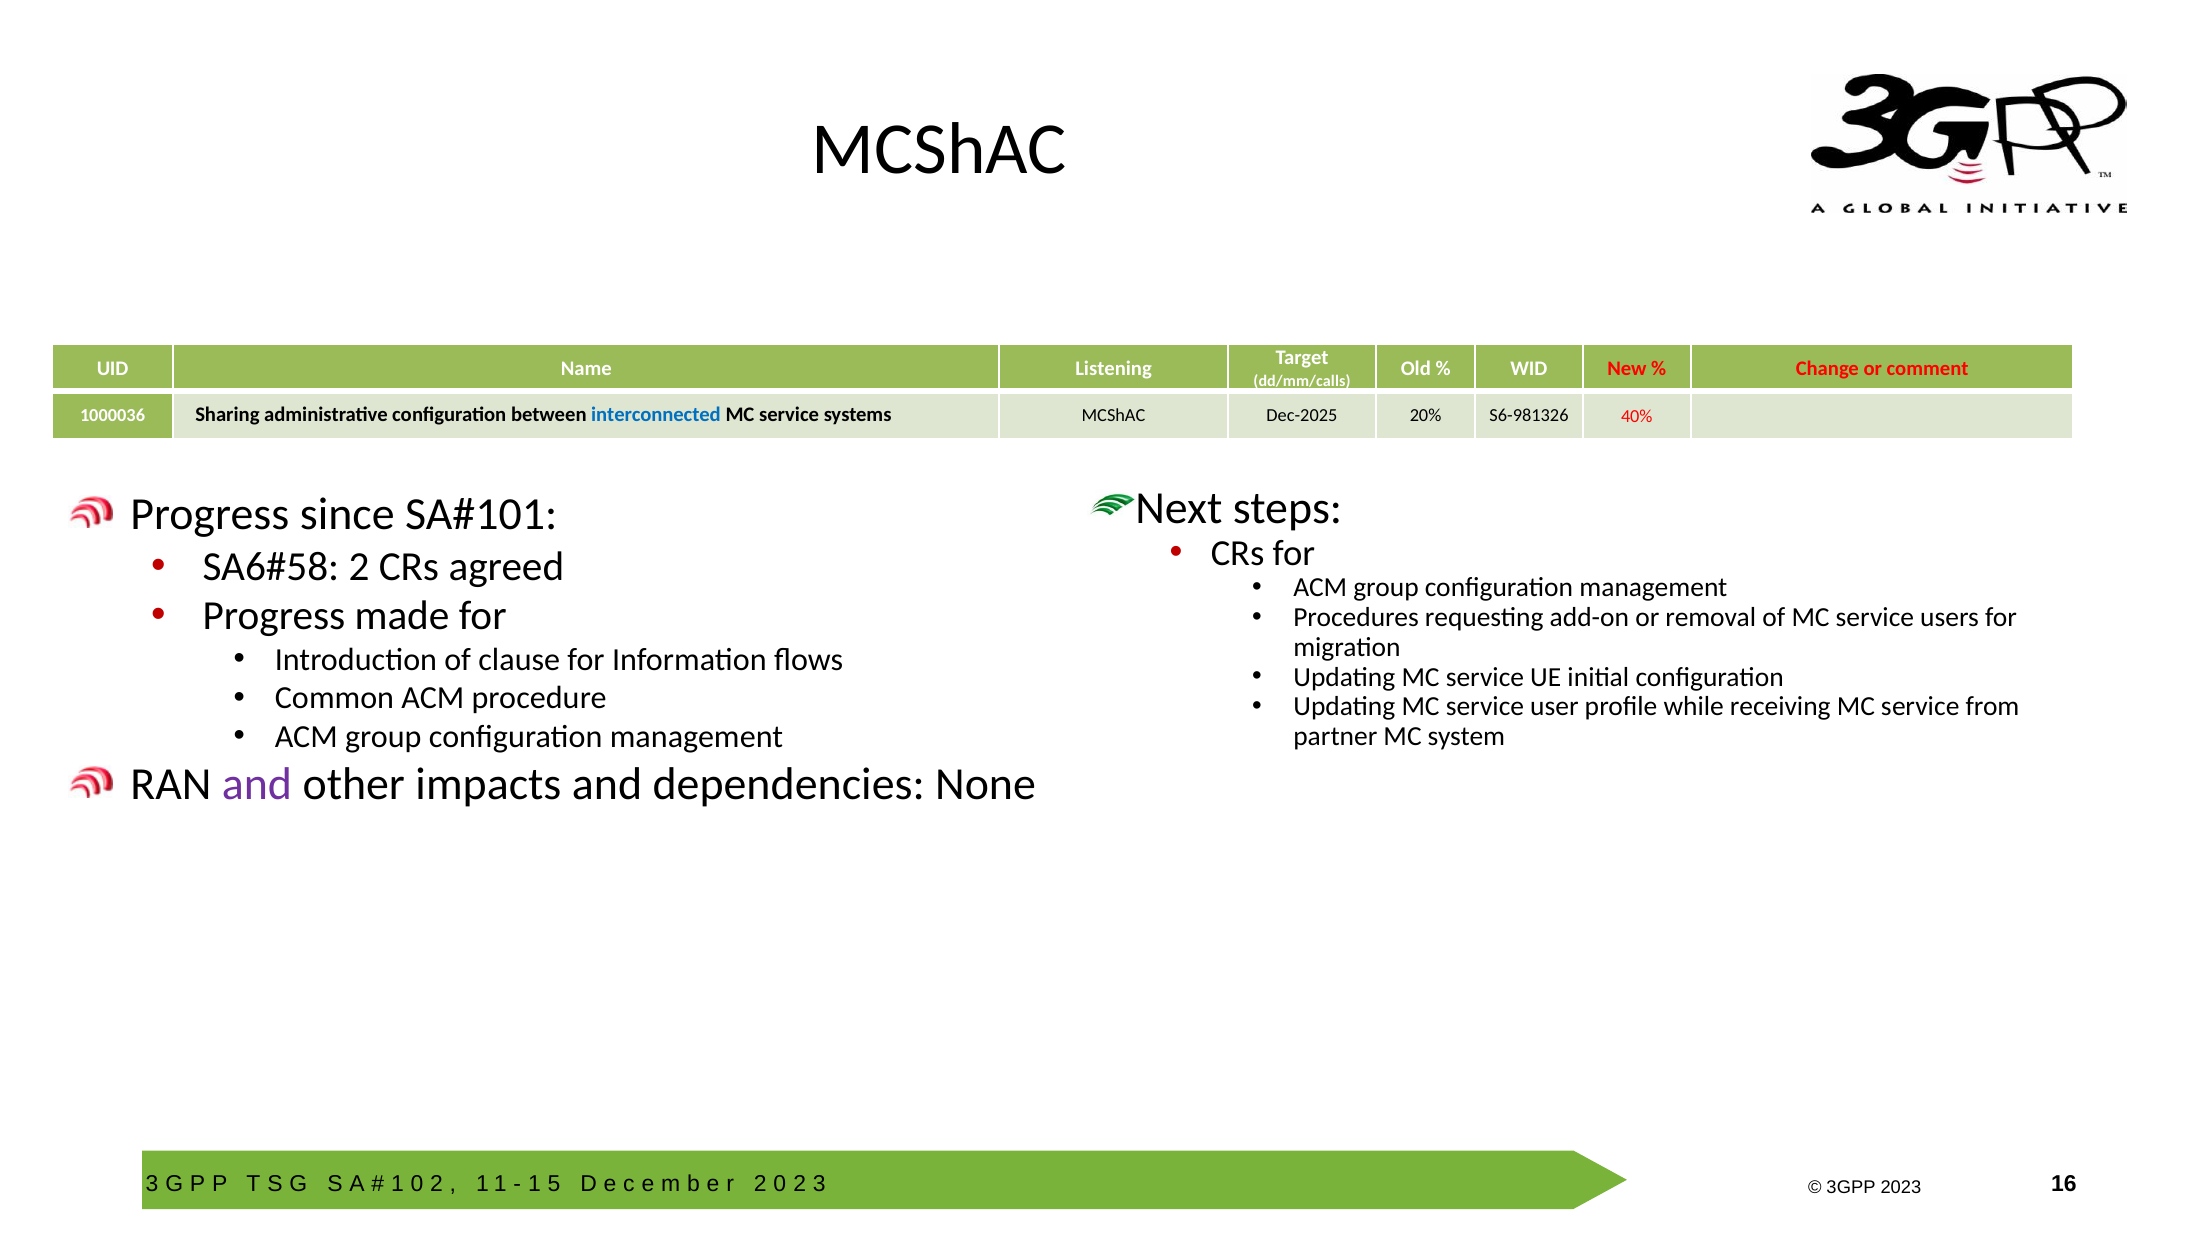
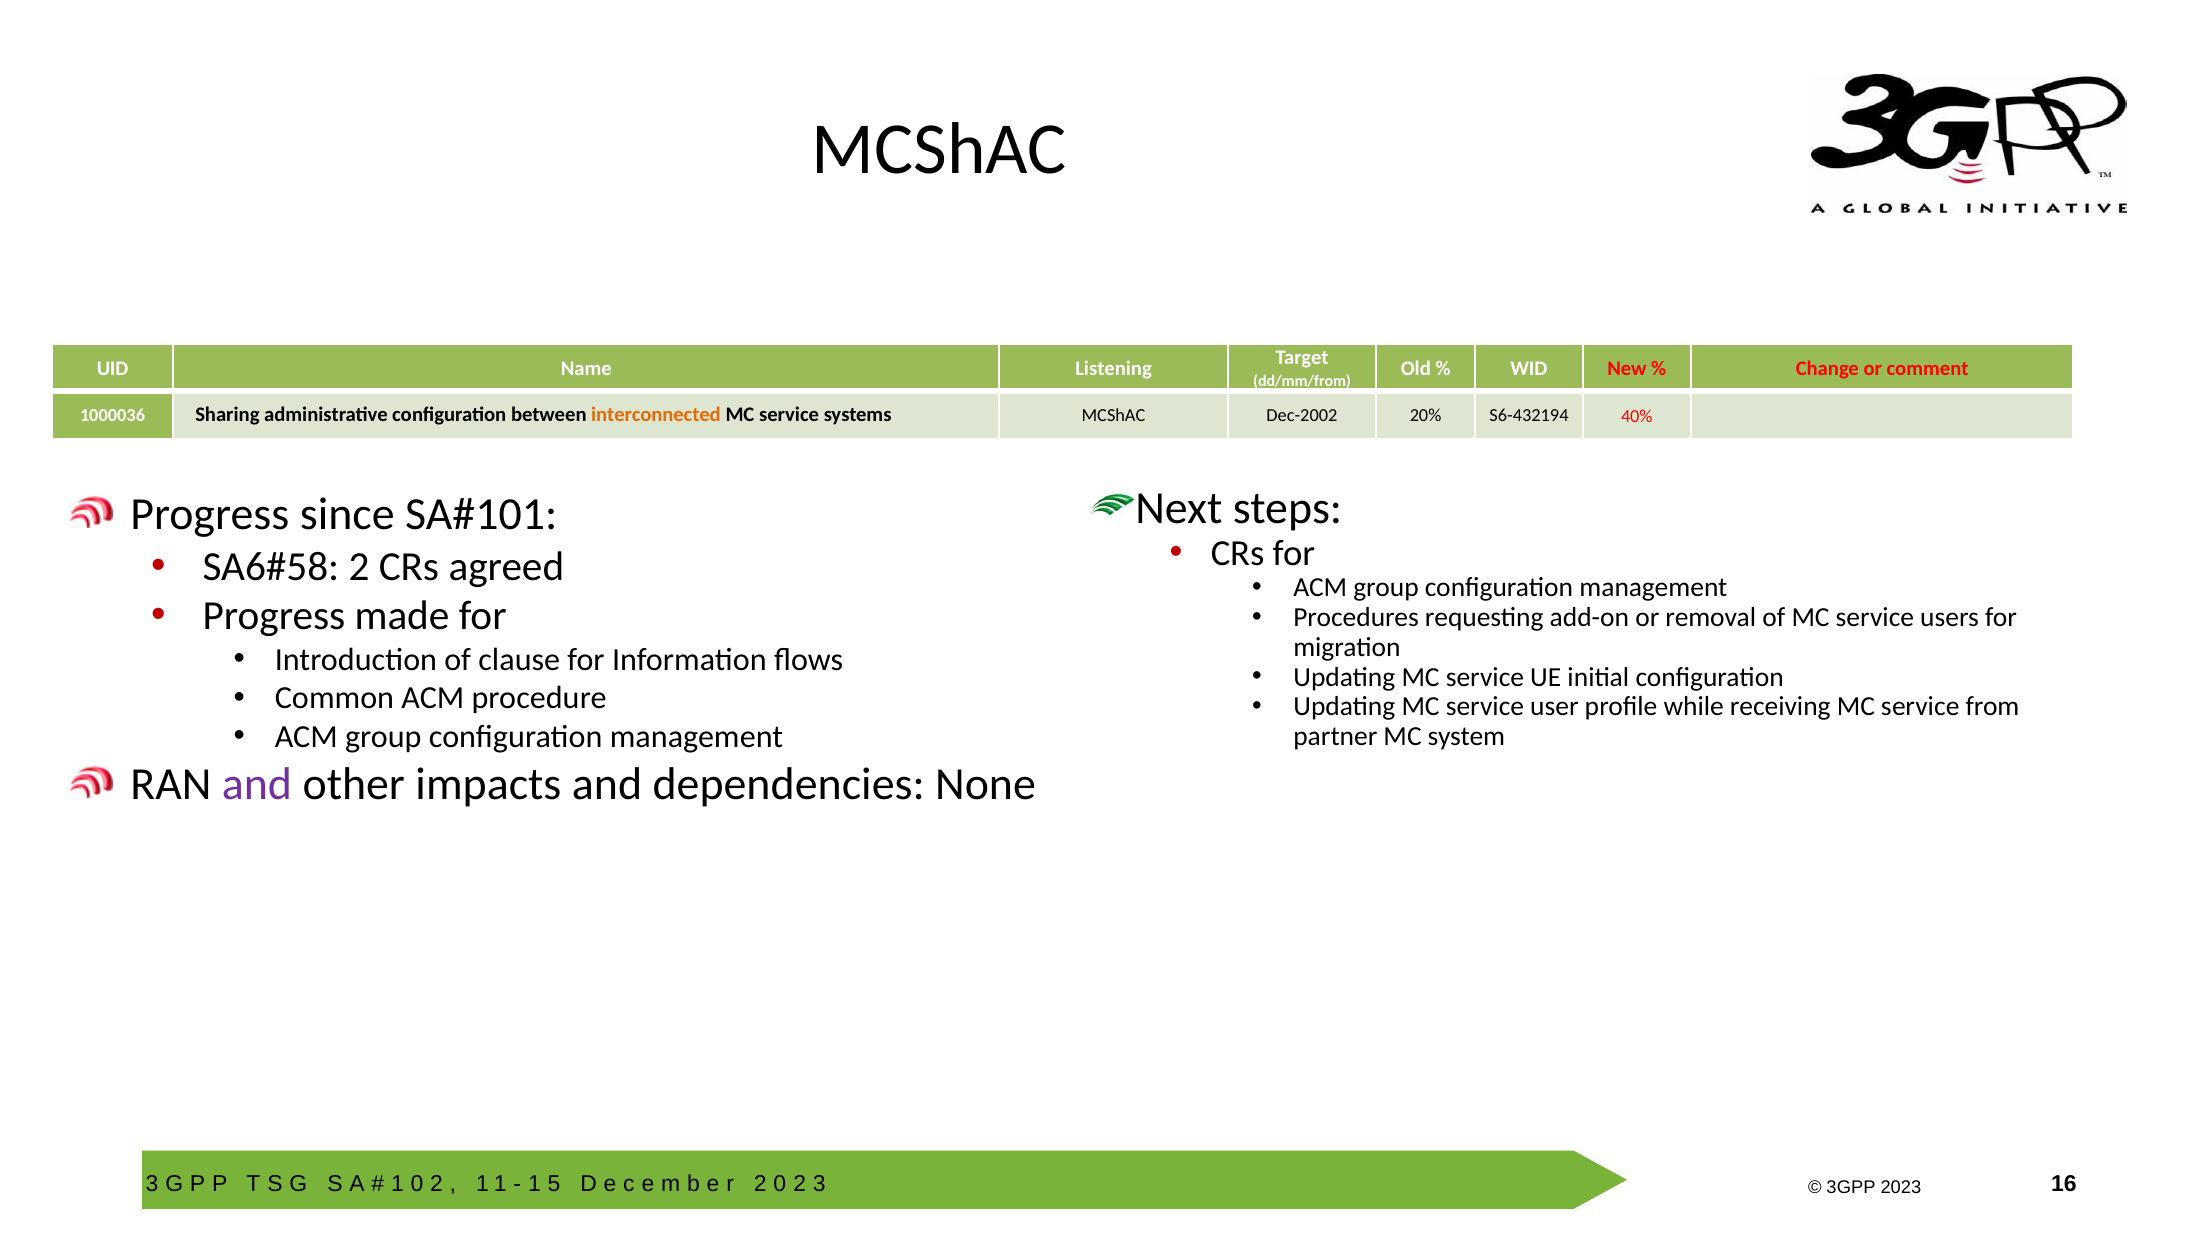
dd/mm/calls: dd/mm/calls -> dd/mm/from
interconnected colour: blue -> orange
Dec-2025: Dec-2025 -> Dec-2002
S6-981326: S6-981326 -> S6-432194
